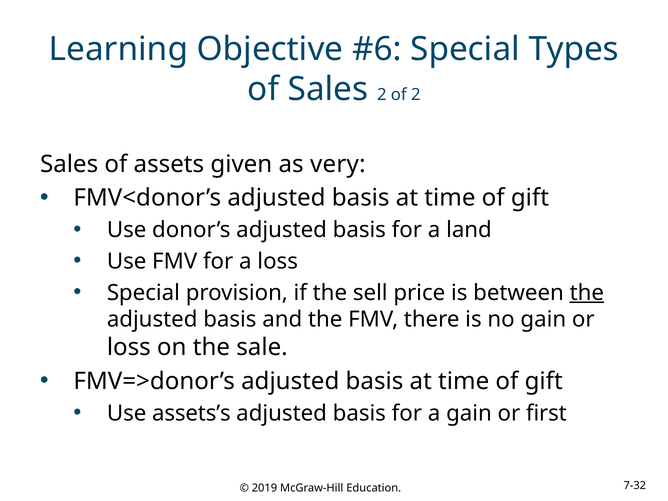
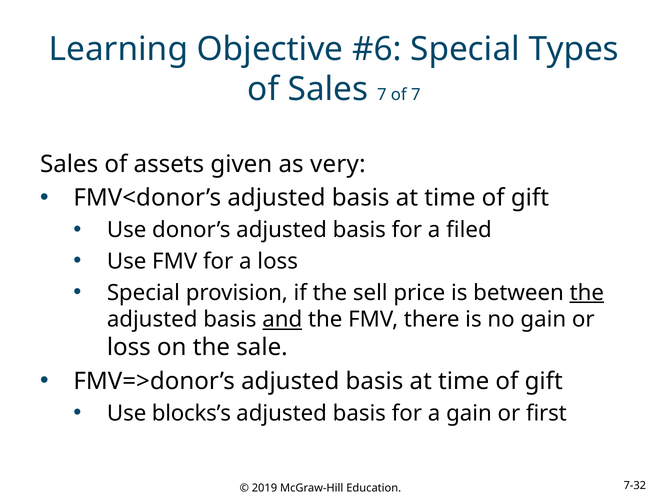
Sales 2: 2 -> 7
of 2: 2 -> 7
land: land -> filed
and underline: none -> present
assets’s: assets’s -> blocks’s
